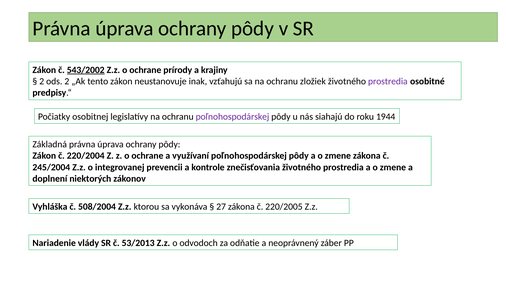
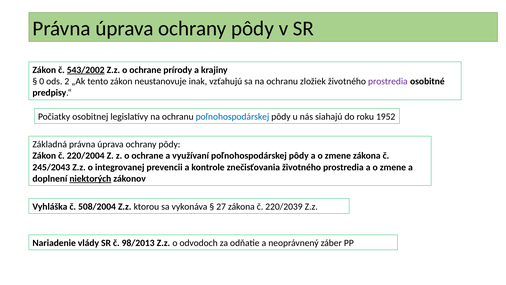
2 at (42, 81): 2 -> 0
poľnohospodárskej at (232, 117) colour: purple -> blue
1944: 1944 -> 1952
245/2004: 245/2004 -> 245/2043
niektorých underline: none -> present
220/2005: 220/2005 -> 220/2039
53/2013: 53/2013 -> 98/2013
